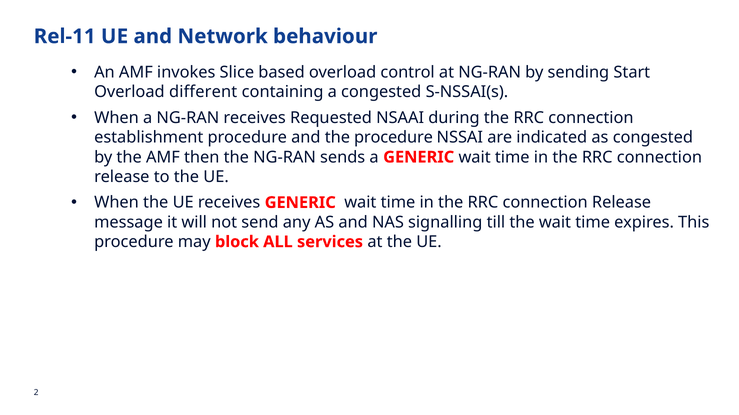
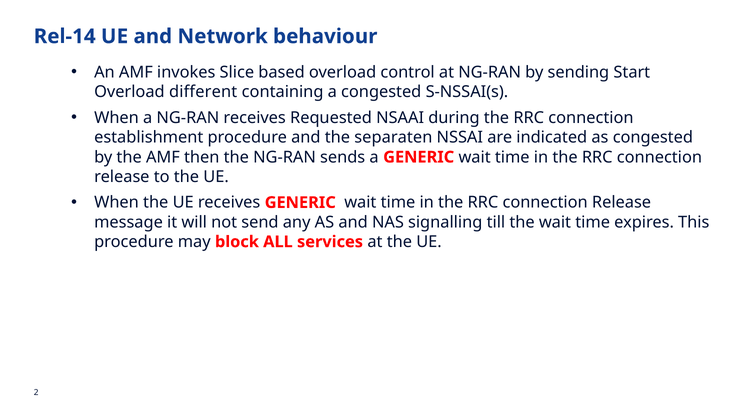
Rel-11: Rel-11 -> Rel-14
the procedure: procedure -> separaten
